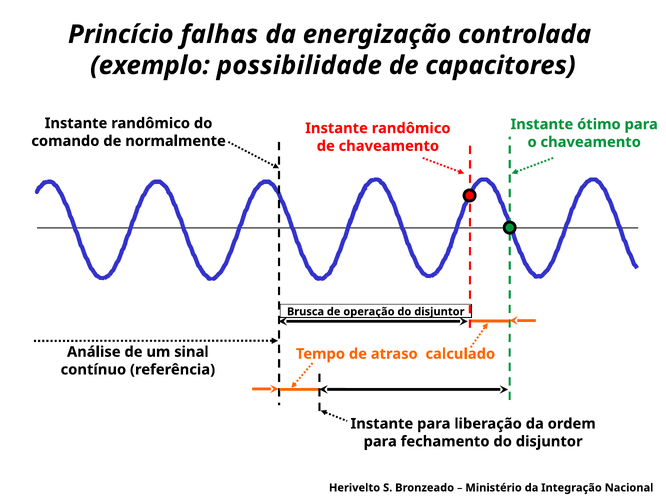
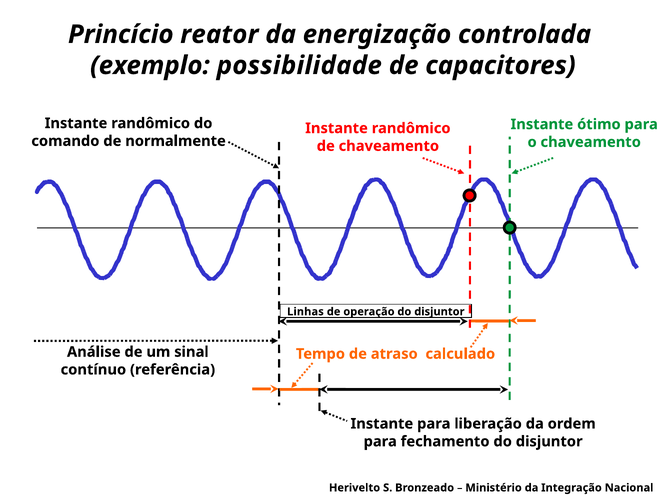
falhas: falhas -> reator
Brusca: Brusca -> Linhas
